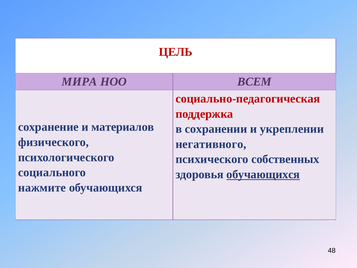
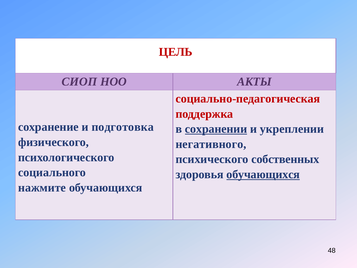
МИРА: МИРА -> СИОП
ВСЕМ: ВСЕМ -> АКТЫ
материалов: материалов -> подготовка
сохранении underline: none -> present
